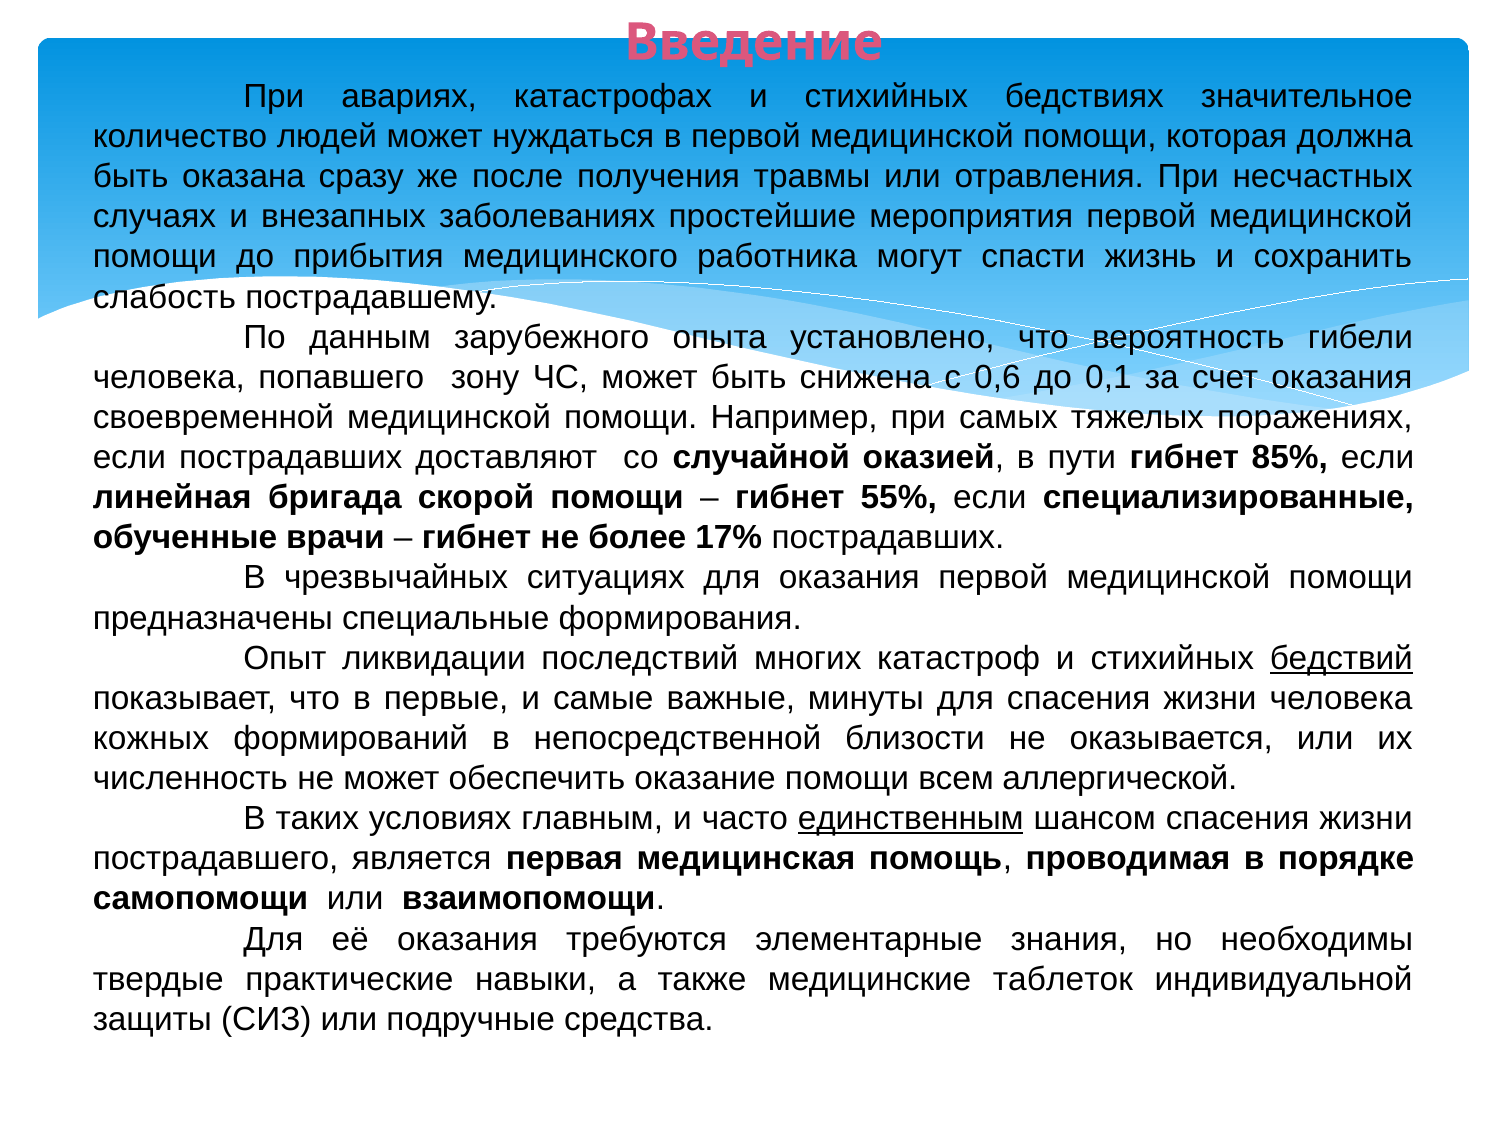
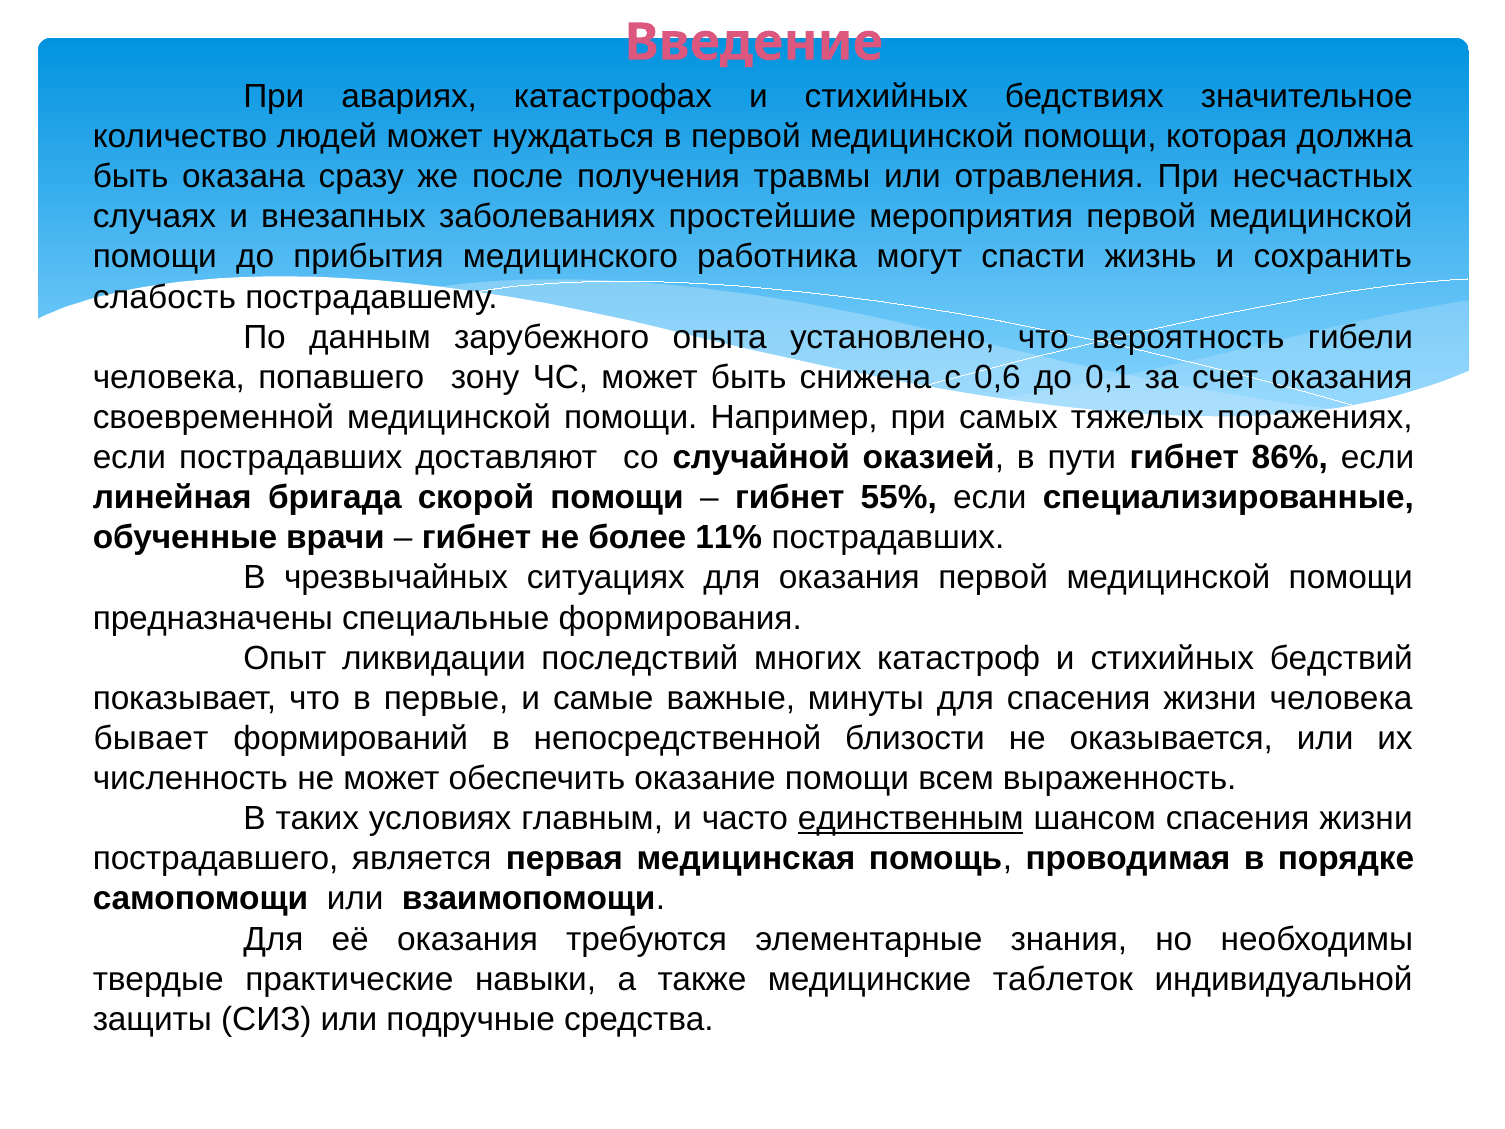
85%: 85% -> 86%
17%: 17% -> 11%
бедствий underline: present -> none
кожных: кожных -> бывает
аллергической: аллергической -> выраженность
